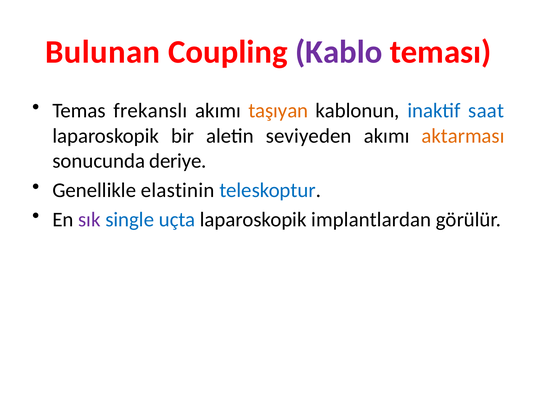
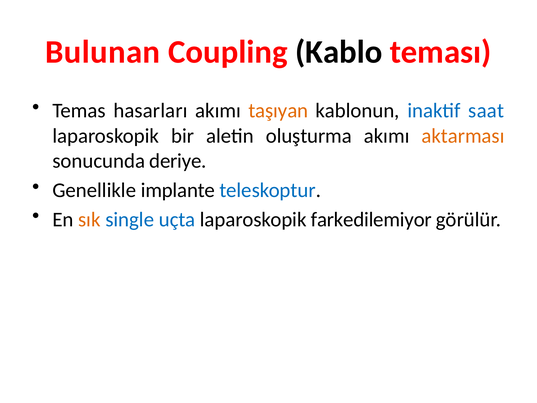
Kablo colour: purple -> black
frekanslı: frekanslı -> hasarları
seviyeden: seviyeden -> oluşturma
elastinin: elastinin -> implante
sık colour: purple -> orange
implantlardan: implantlardan -> farkedilemiyor
